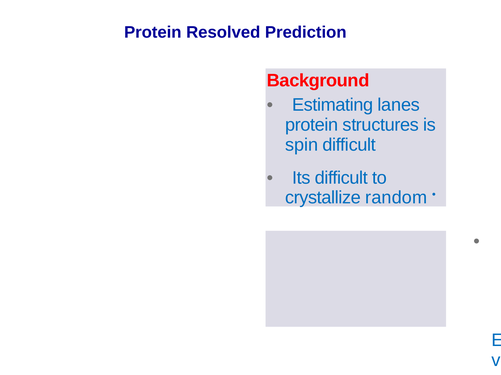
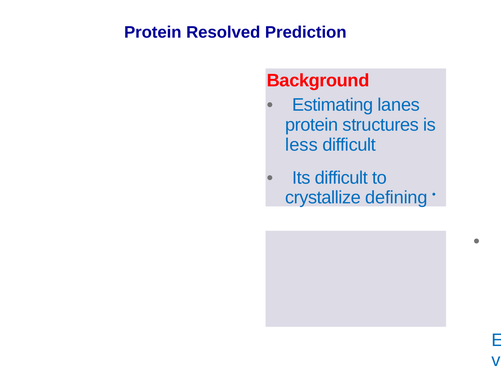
spin: spin -> less
random: random -> defining
